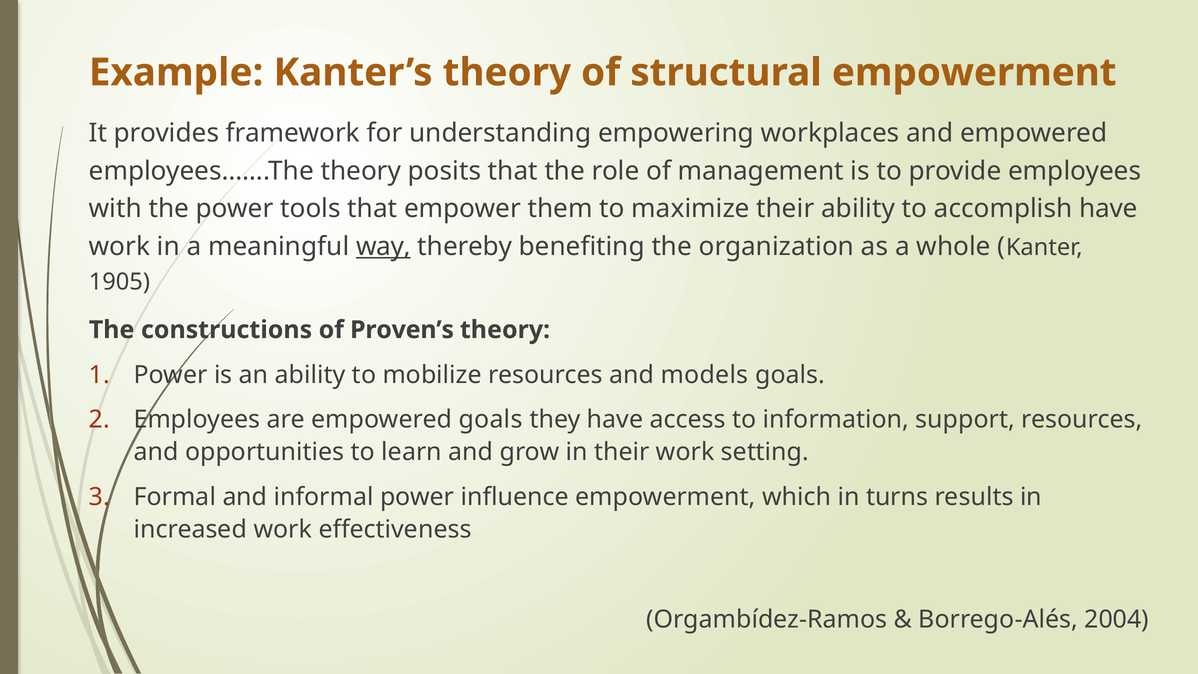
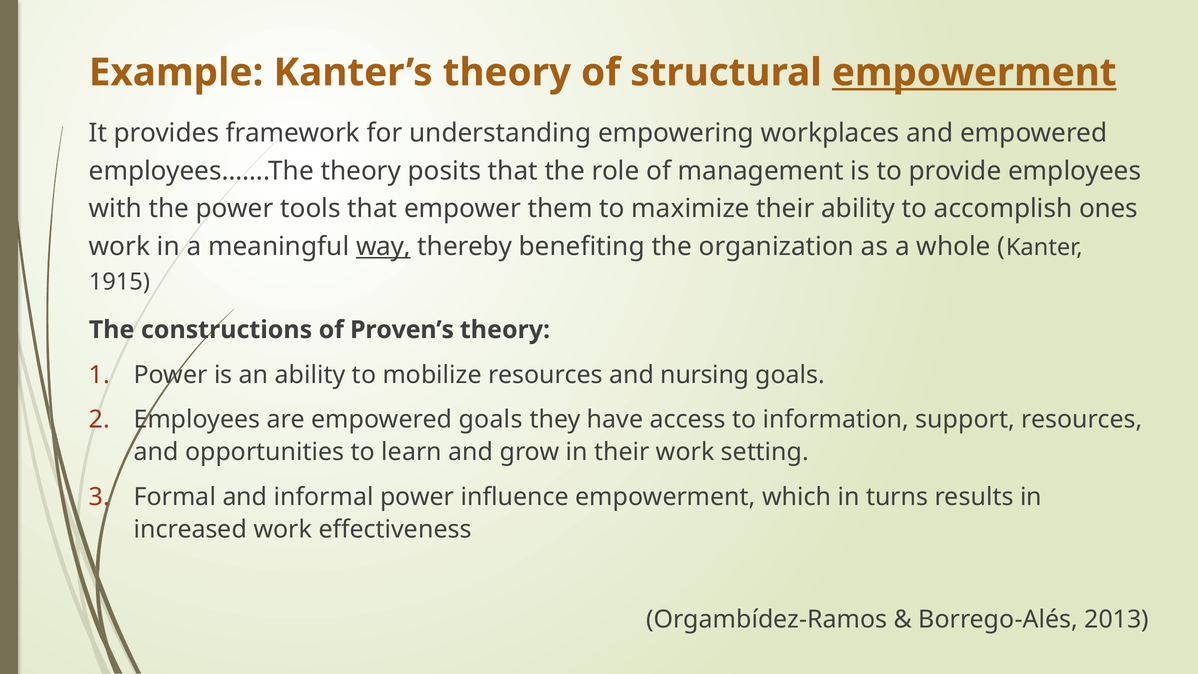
empowerment at (974, 73) underline: none -> present
accomplish have: have -> ones
1905: 1905 -> 1915
models: models -> nursing
2004: 2004 -> 2013
